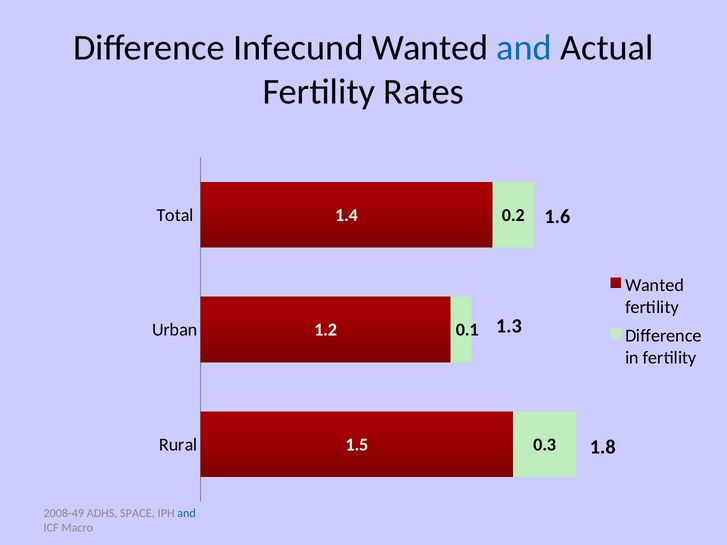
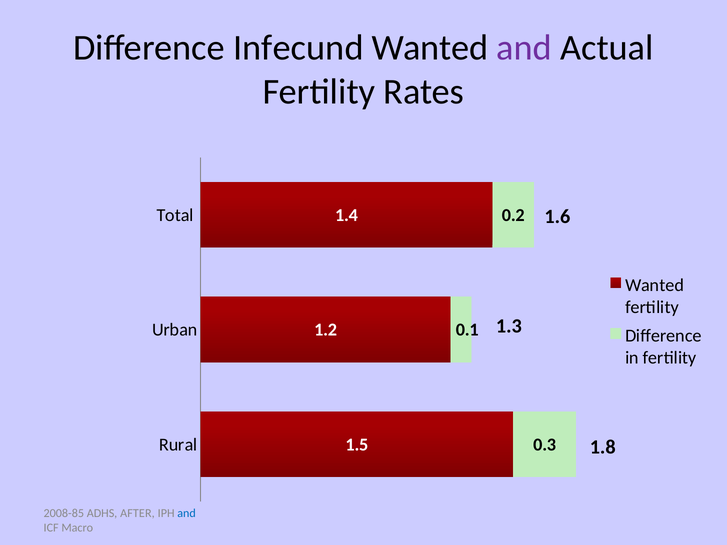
and at (524, 48) colour: blue -> purple
2008-49: 2008-49 -> 2008-85
SPACE: SPACE -> AFTER
